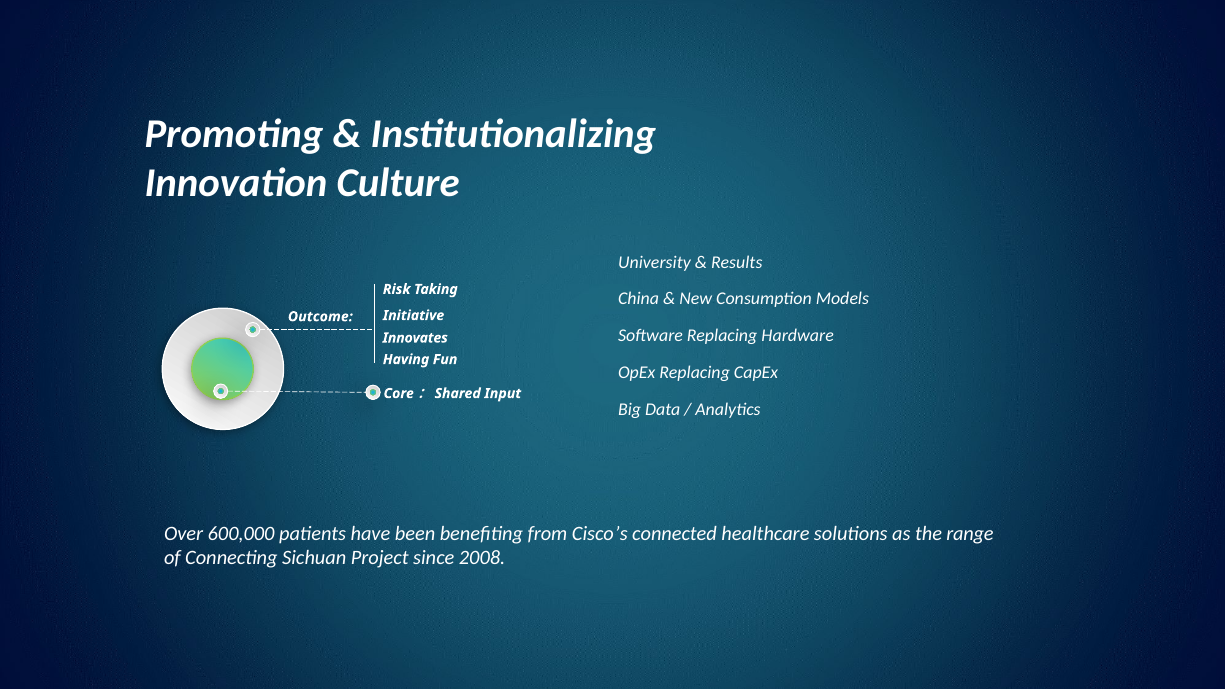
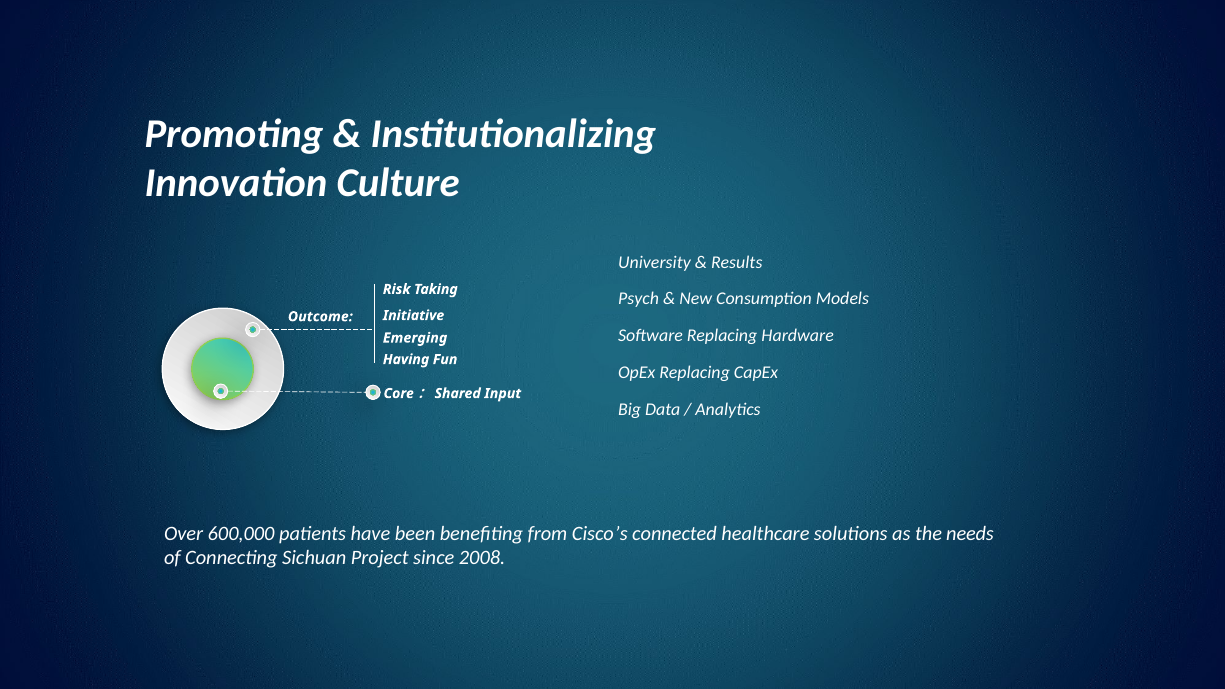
China: China -> Psych
Innovates: Innovates -> Emerging
range: range -> needs
